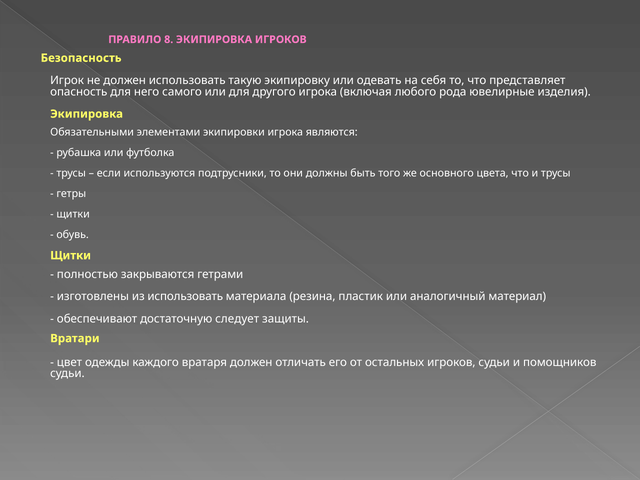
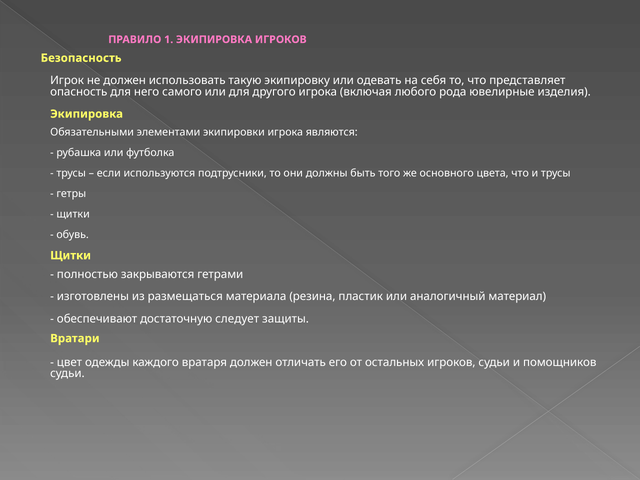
8: 8 -> 1
из использовать: использовать -> размещаться
